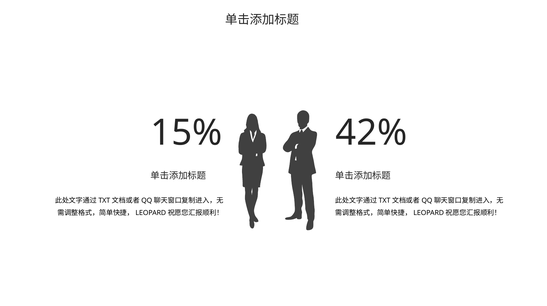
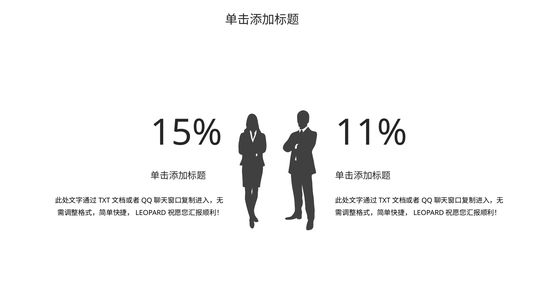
42%: 42% -> 11%
